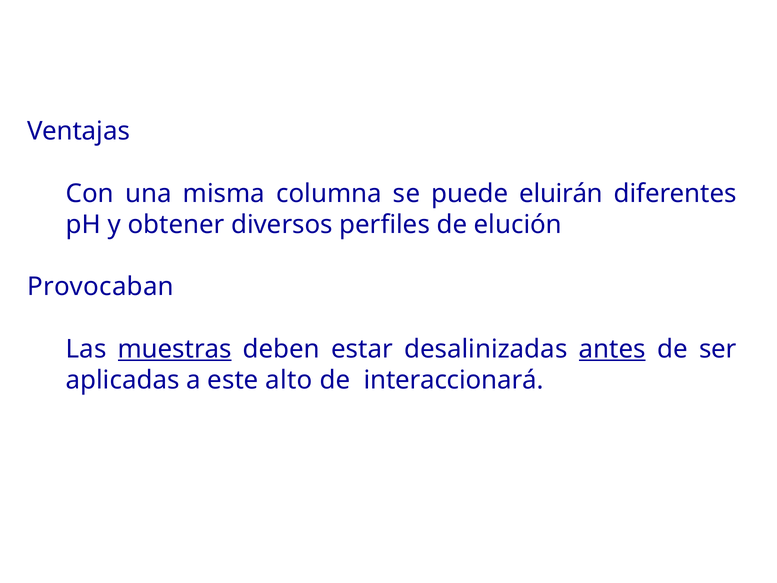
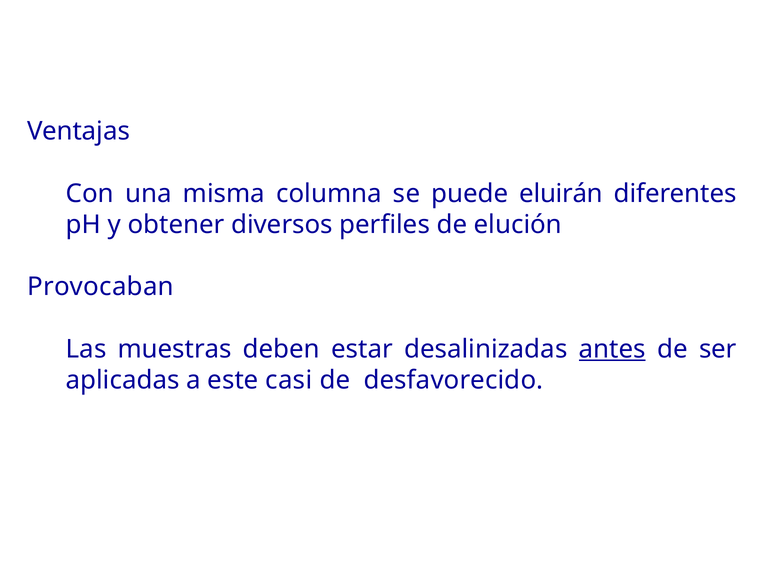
muestras underline: present -> none
alto: alto -> casi
interaccionará: interaccionará -> desfavorecido
